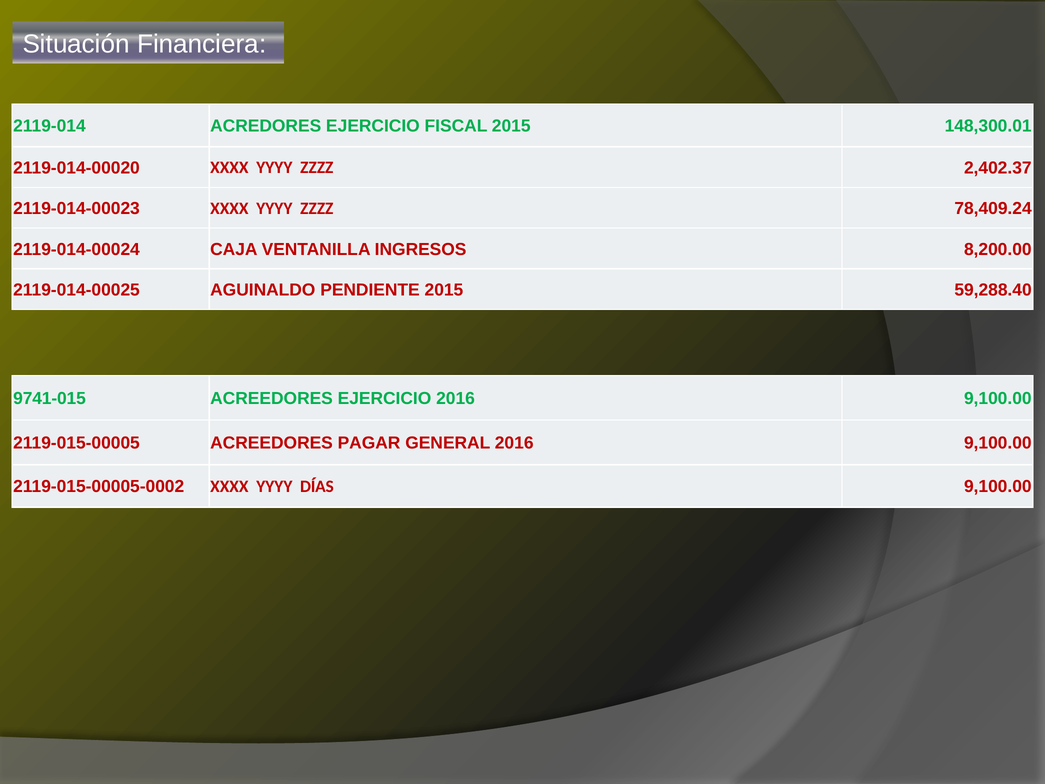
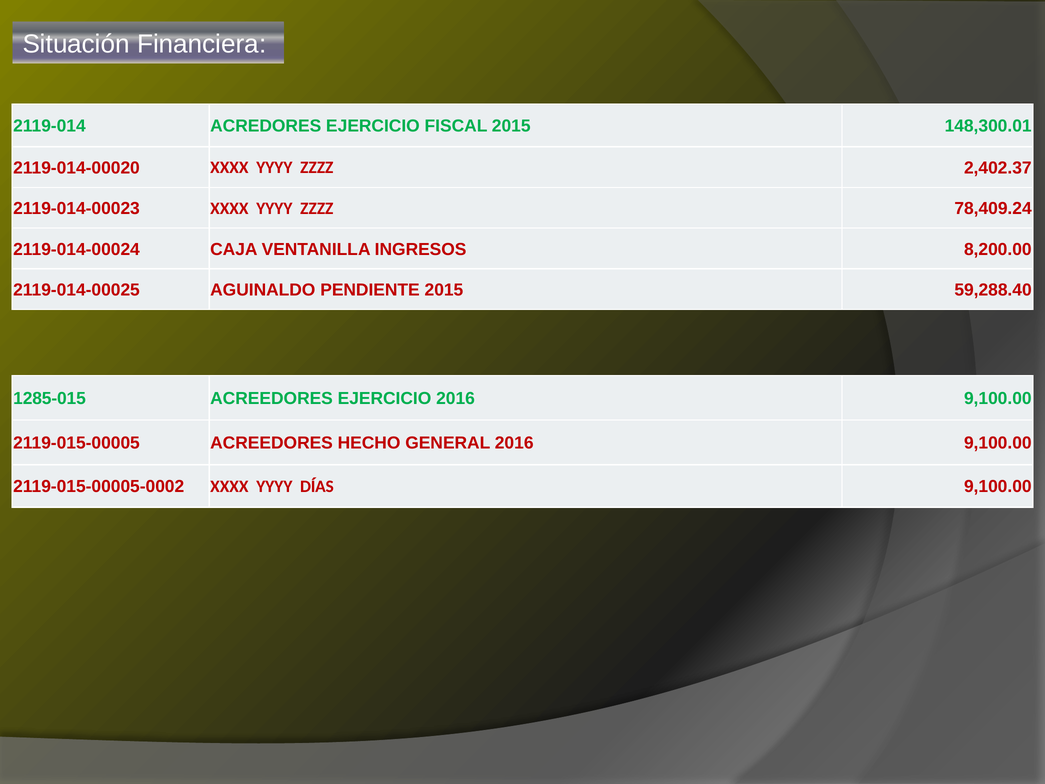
9741-015: 9741-015 -> 1285-015
PAGAR: PAGAR -> HECHO
